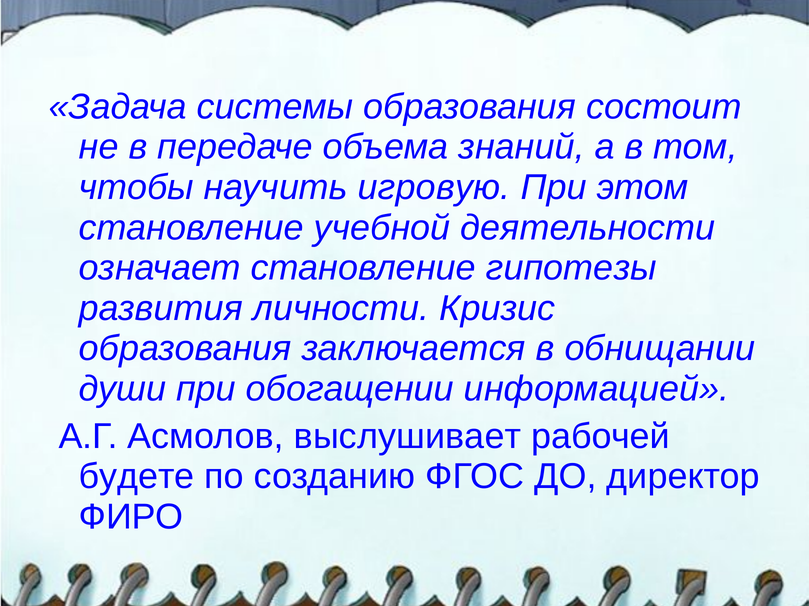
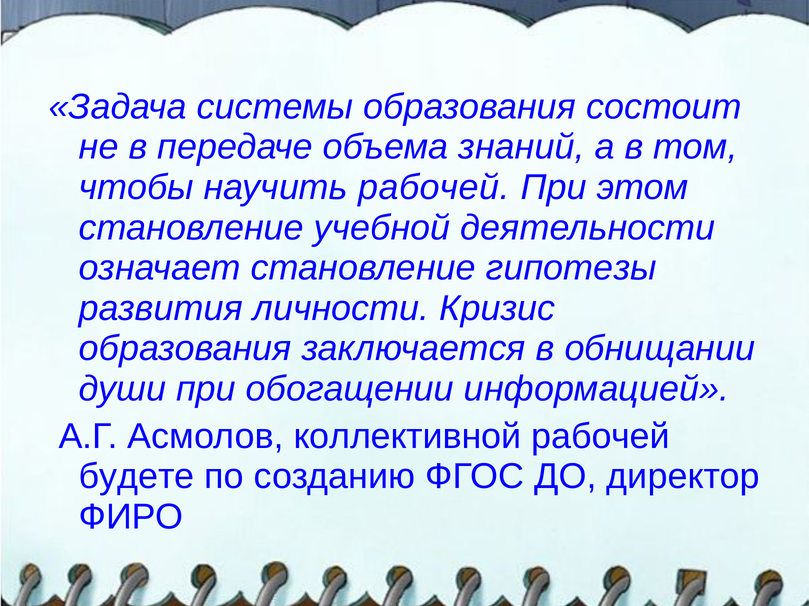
научить игровую: игровую -> рабочей
выслушивает: выслушивает -> коллективной
